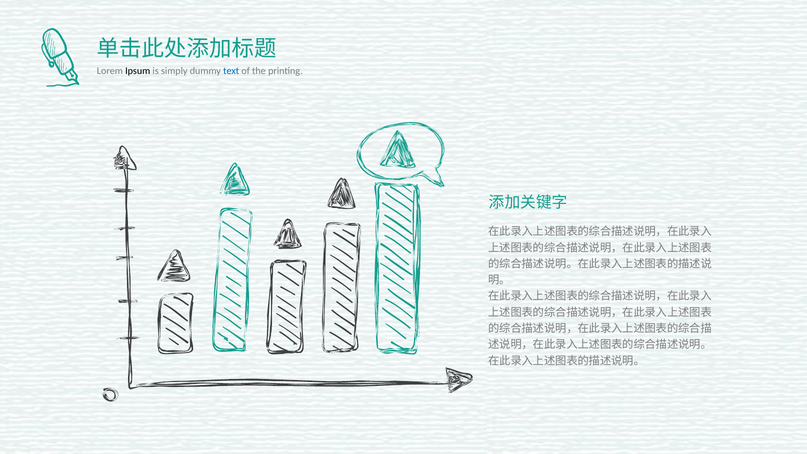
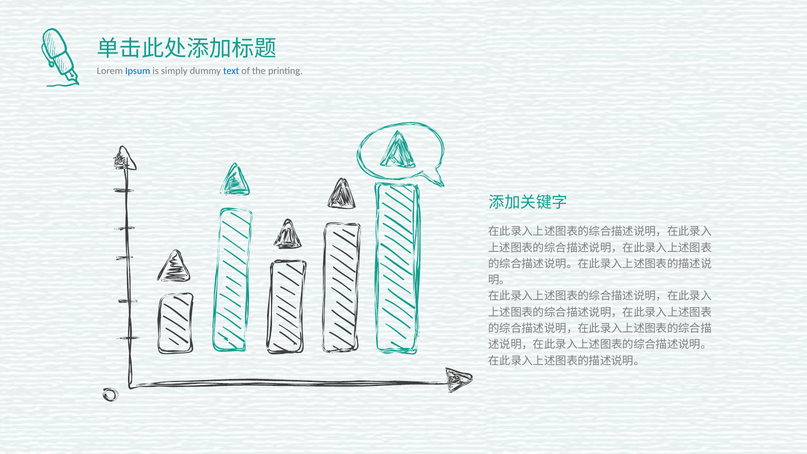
Ipsum colour: black -> blue
